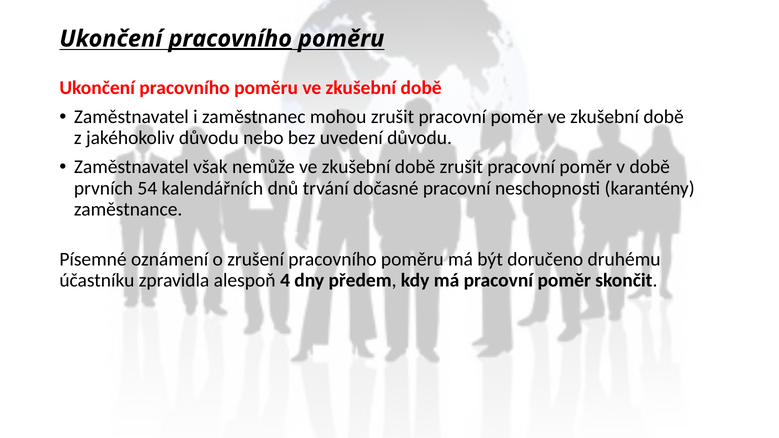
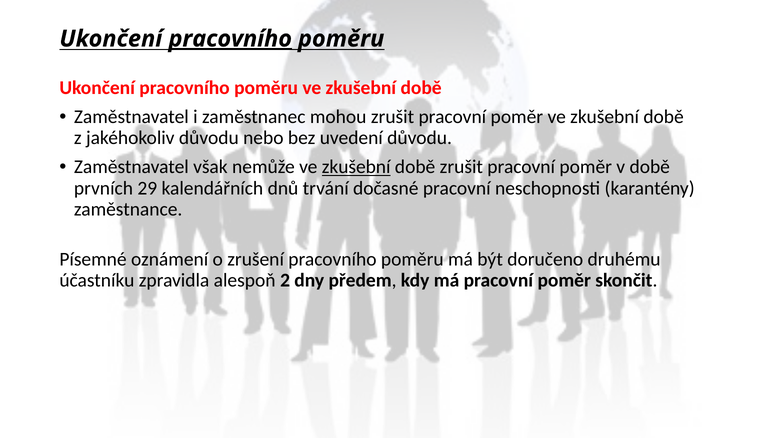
zkušební at (356, 167) underline: none -> present
54: 54 -> 29
4: 4 -> 2
